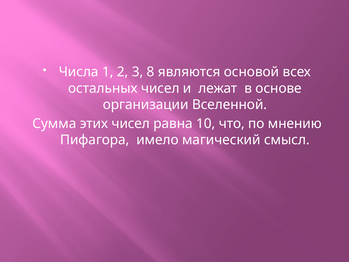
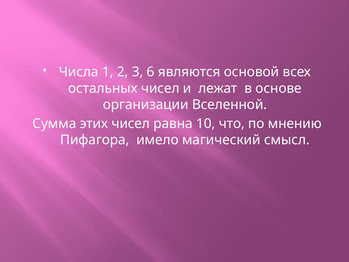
8: 8 -> 6
